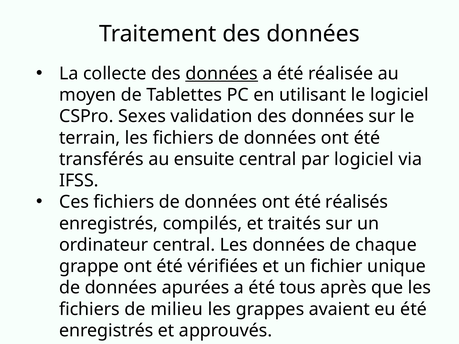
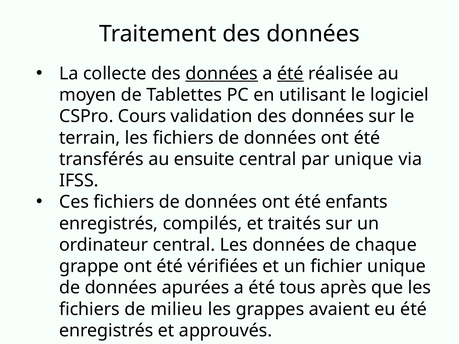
été at (290, 74) underline: none -> present
Sexes: Sexes -> Cours
par logiciel: logiciel -> unique
réalisés: réalisés -> enfants
